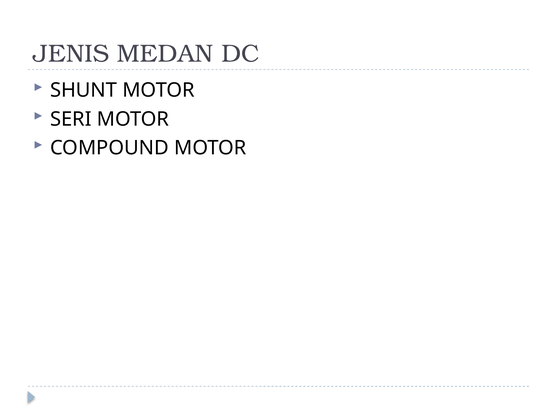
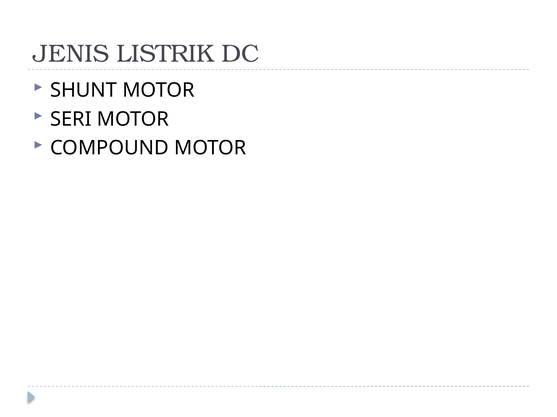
MEDAN: MEDAN -> LISTRIK
